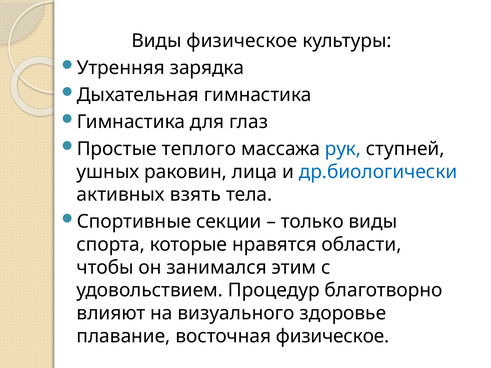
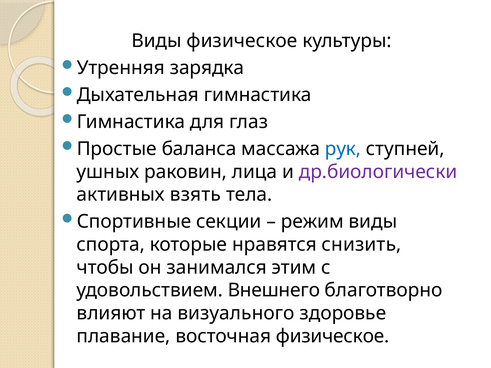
теплого: теплого -> баланса
др.биологически colour: blue -> purple
только: только -> режим
области: области -> снизить
Процедур: Процедур -> Внешнего
